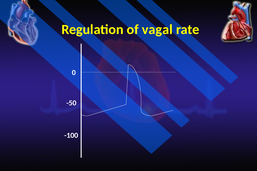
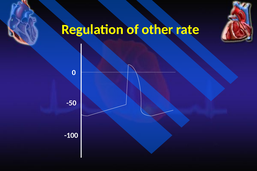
vagal: vagal -> other
